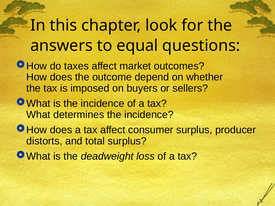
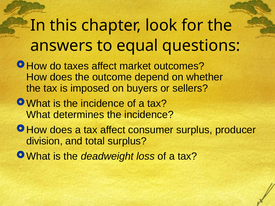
distorts: distorts -> division
